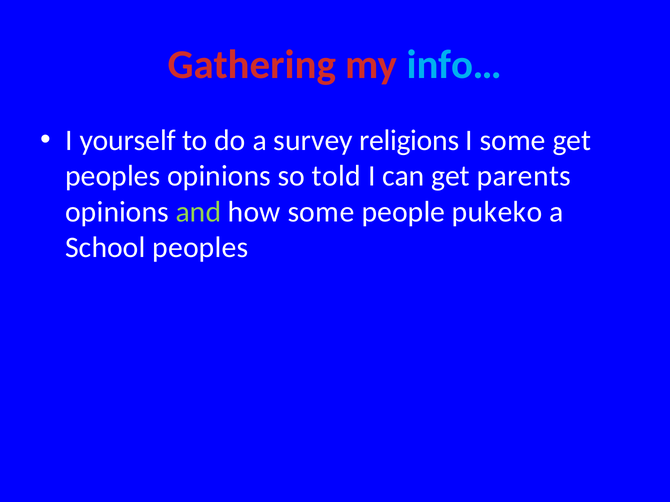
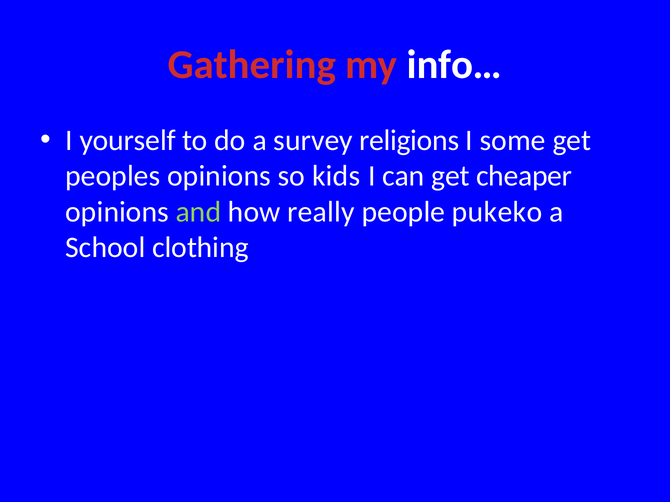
info… colour: light blue -> white
told: told -> kids
parents: parents -> cheaper
how some: some -> really
School peoples: peoples -> clothing
